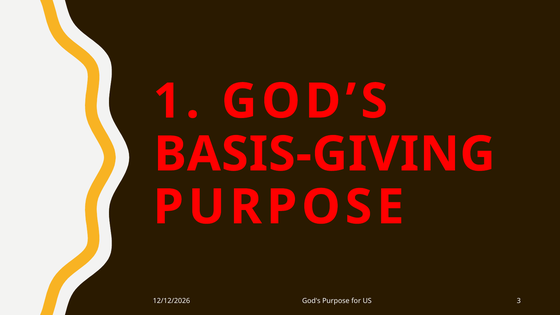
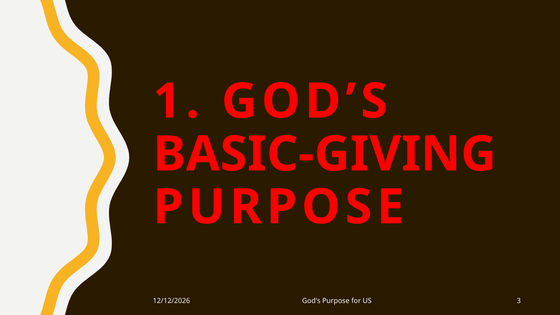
BASIS-GIVING: BASIS-GIVING -> BASIC-GIVING
